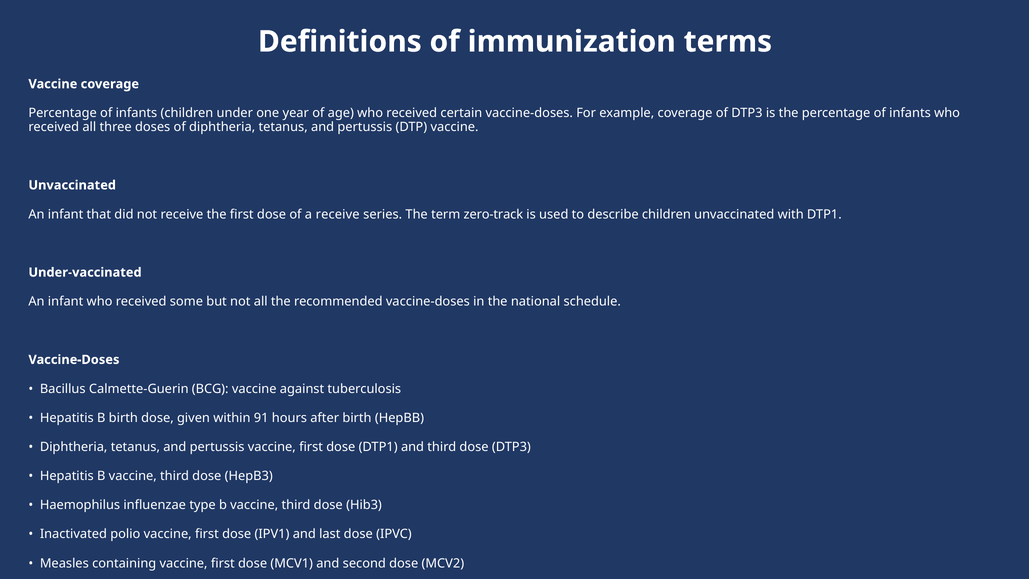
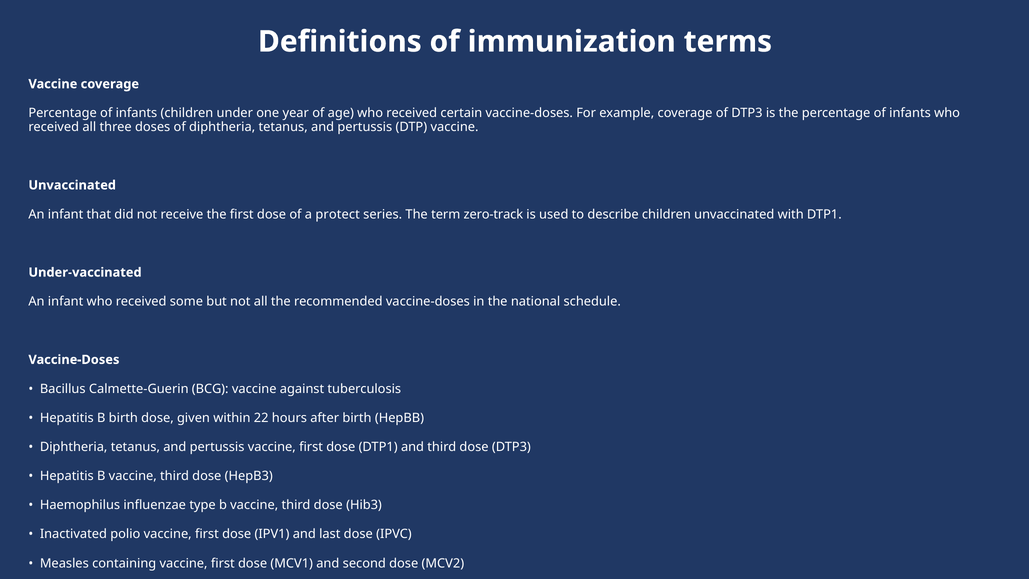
a receive: receive -> protect
91: 91 -> 22
